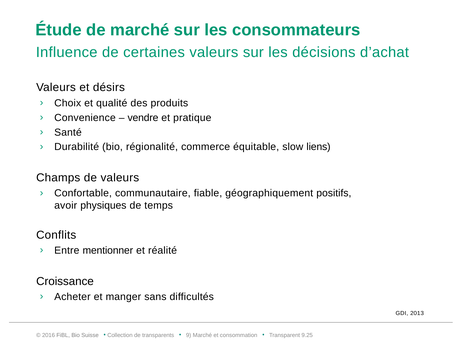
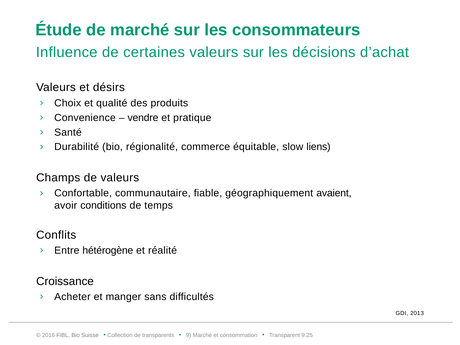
positifs: positifs -> avaient
physiques: physiques -> conditions
mentionner: mentionner -> hétérogène
